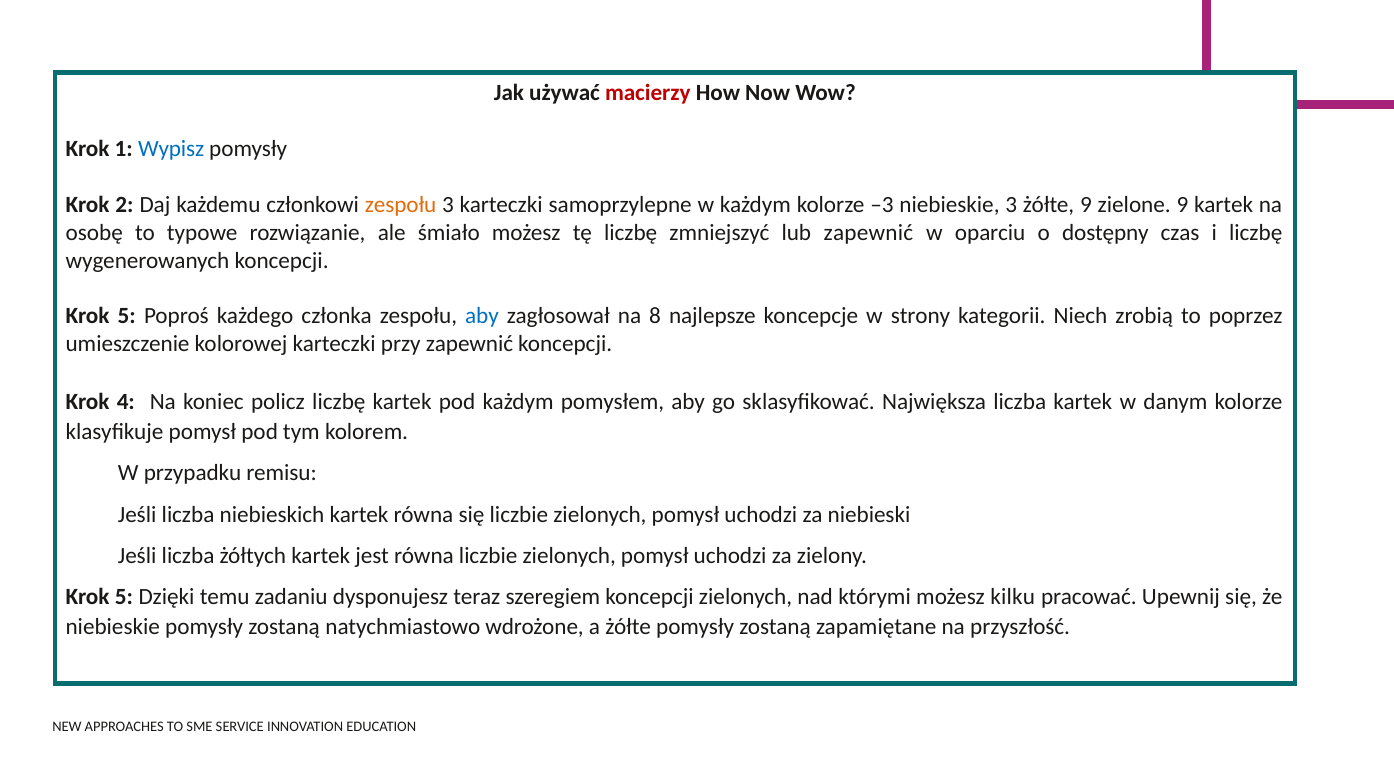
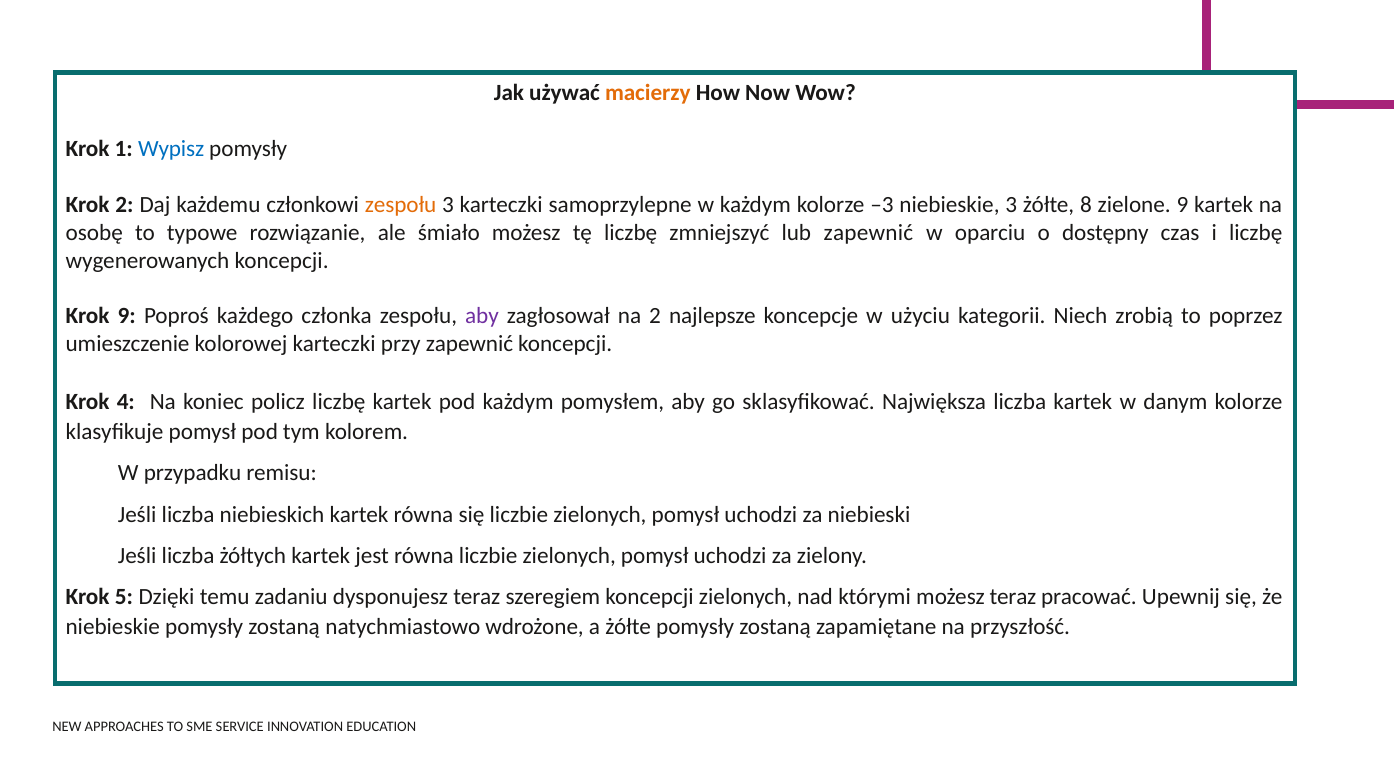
macierzy colour: red -> orange
żółte 9: 9 -> 8
5 at (127, 316): 5 -> 9
aby at (482, 316) colour: blue -> purple
na 8: 8 -> 2
strony: strony -> użyciu
możesz kilku: kilku -> teraz
